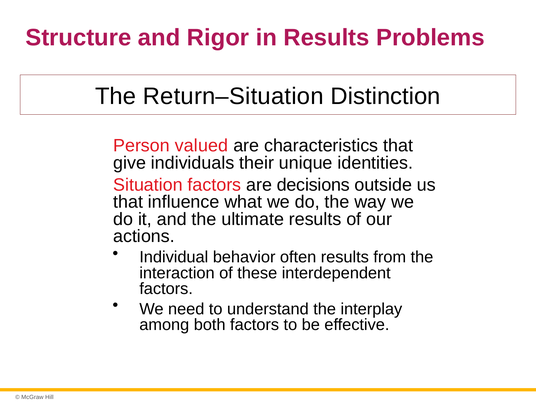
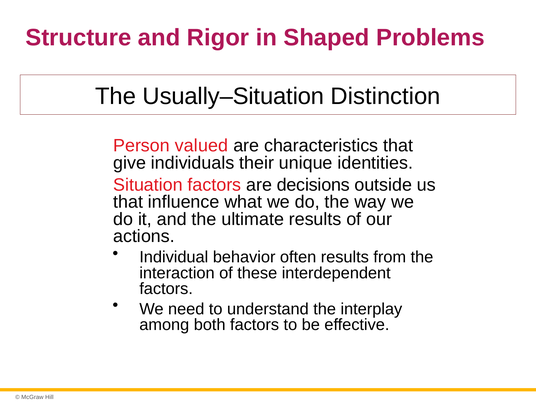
in Results: Results -> Shaped
Return–Situation: Return–Situation -> Usually–Situation
